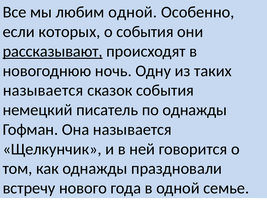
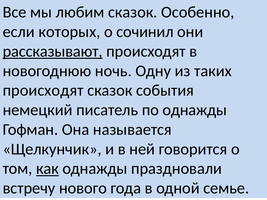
любим одной: одной -> сказок
о события: события -> сочинил
называется at (43, 91): называется -> происходят
как underline: none -> present
